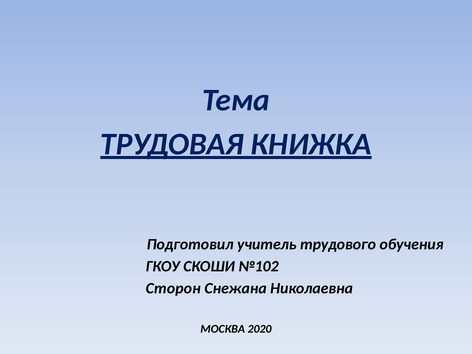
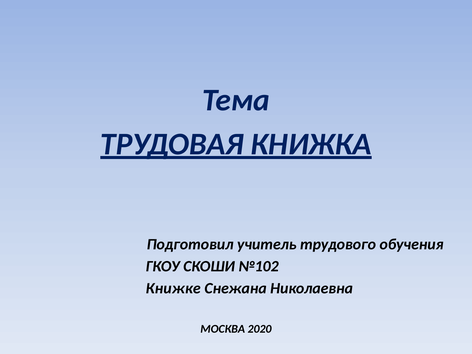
Сторон: Сторон -> Книжке
